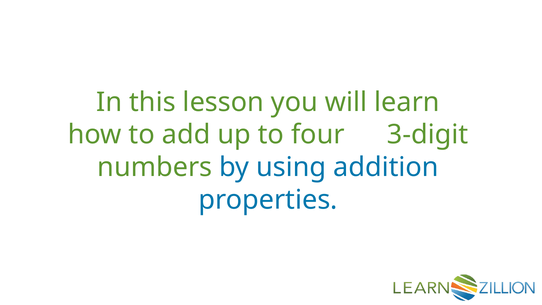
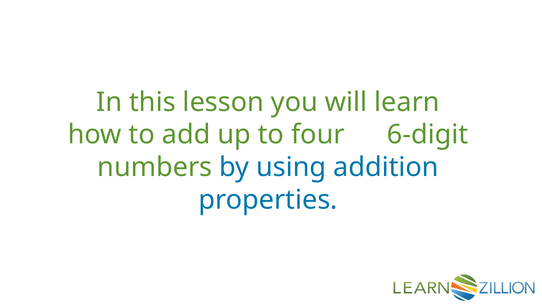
3-digit: 3-digit -> 6-digit
